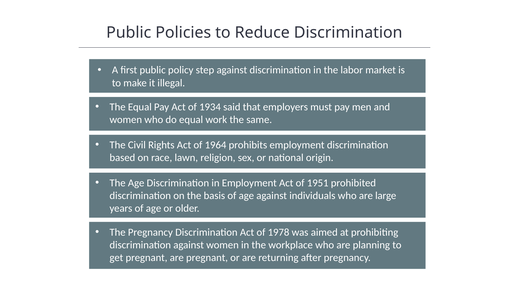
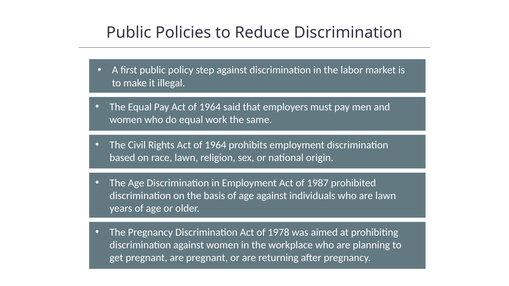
Pay Act of 1934: 1934 -> 1964
1951: 1951 -> 1987
are large: large -> lawn
